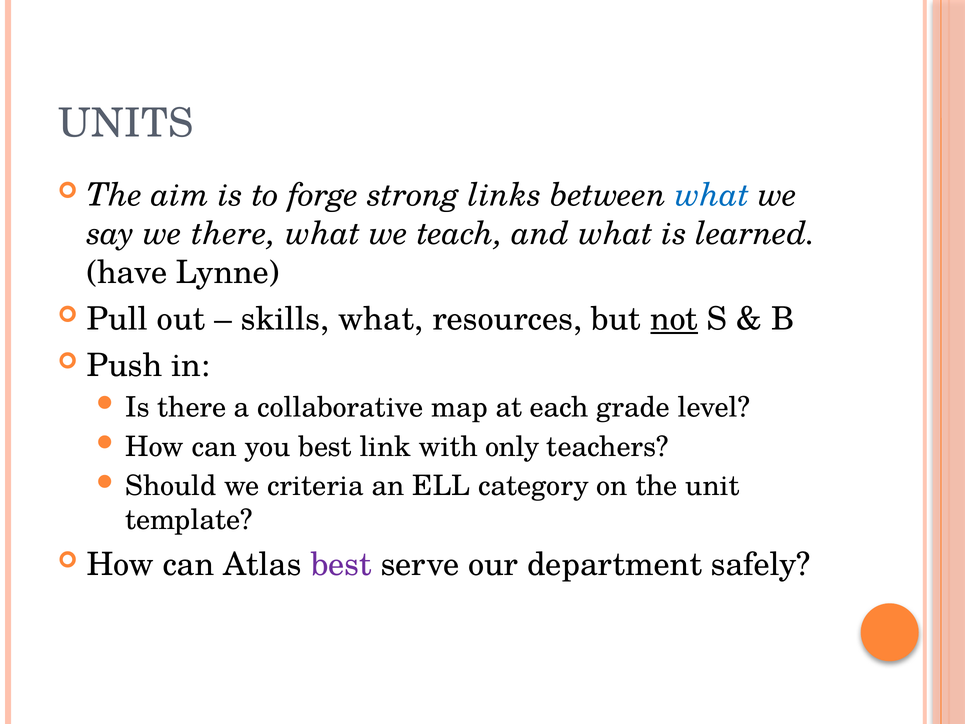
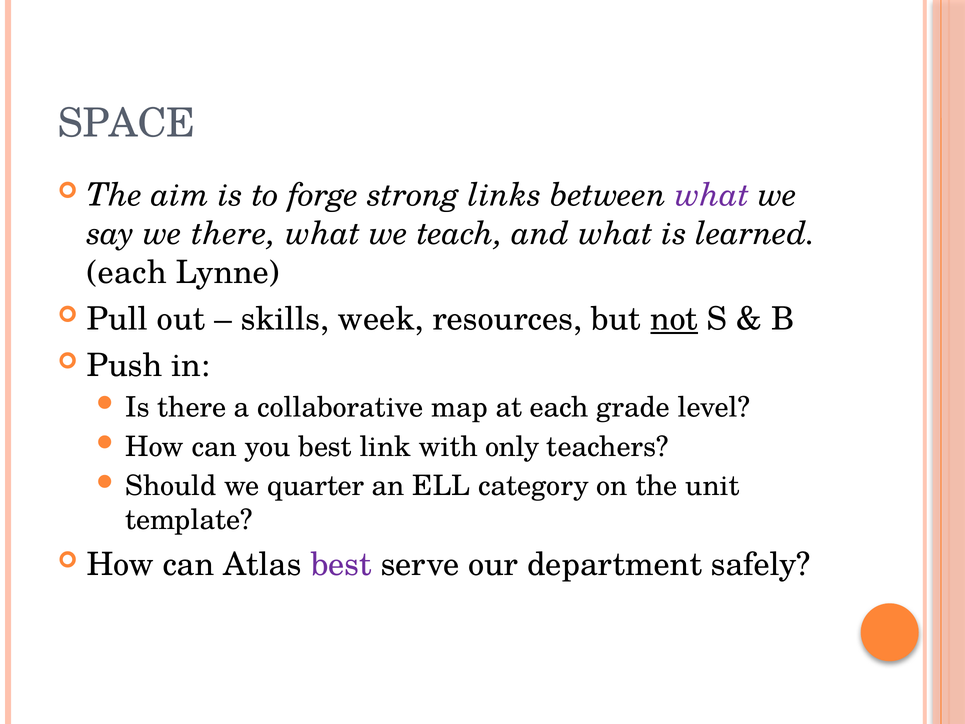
UNITS: UNITS -> SPACE
what at (712, 195) colour: blue -> purple
have at (127, 272): have -> each
skills what: what -> week
criteria: criteria -> quarter
